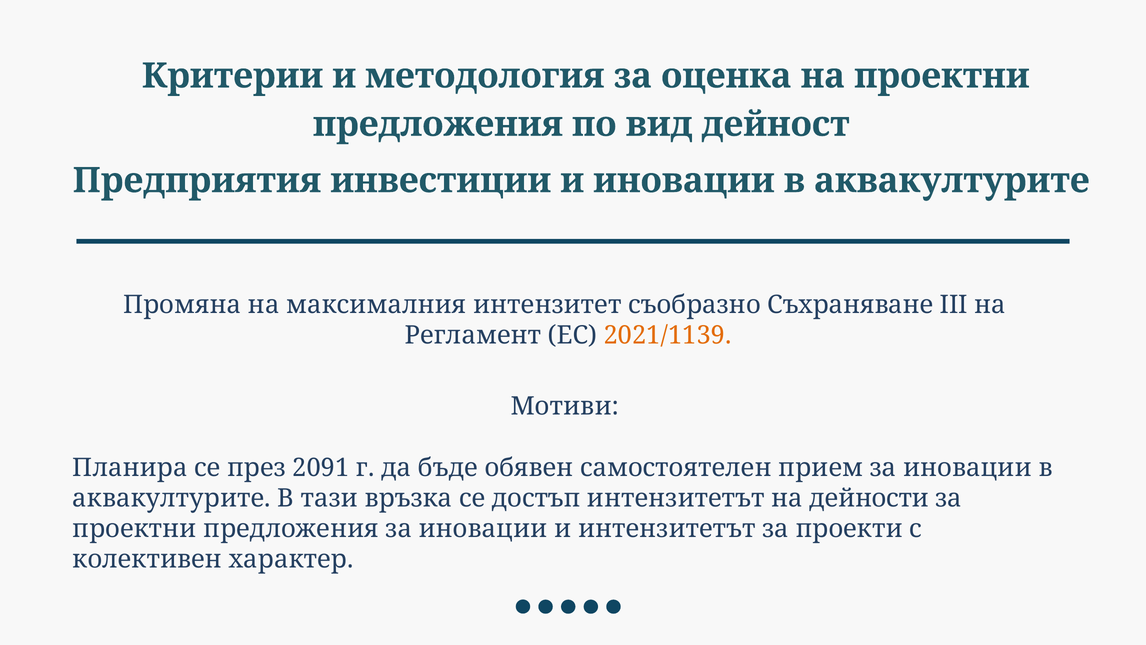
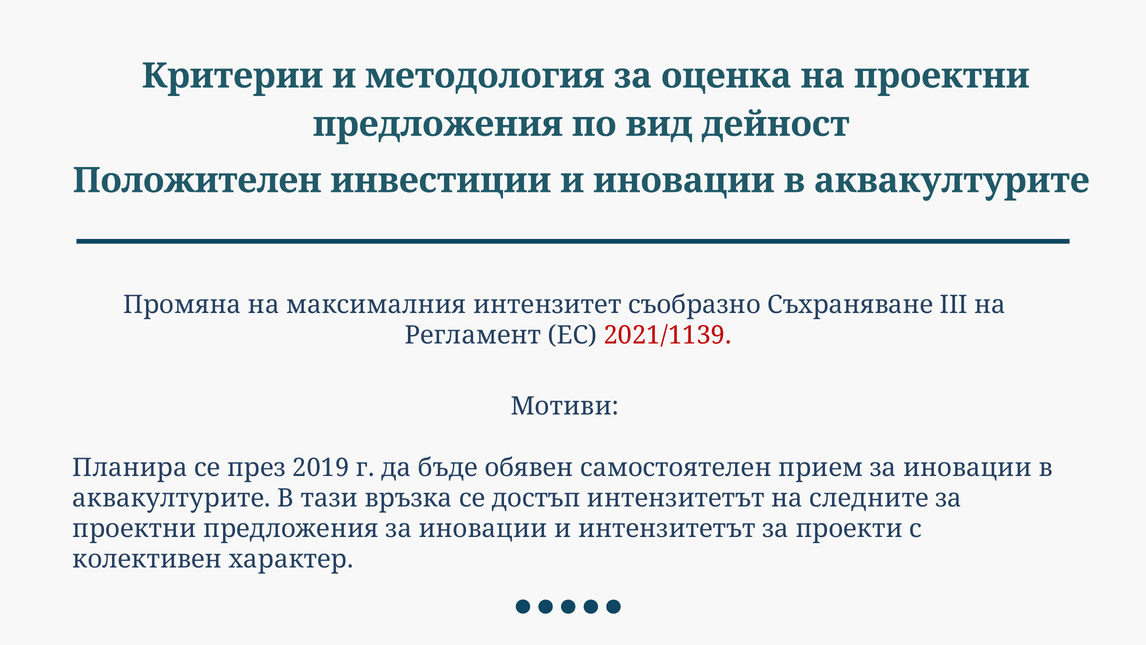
Предприятия: Предприятия -> Положителен
2021/1139 colour: orange -> red
2091: 2091 -> 2019
дейности: дейности -> следните
